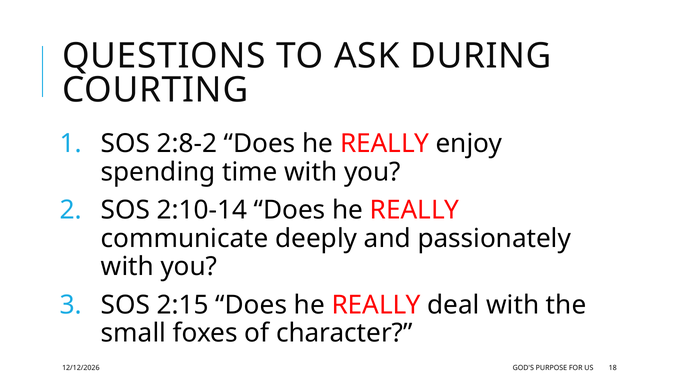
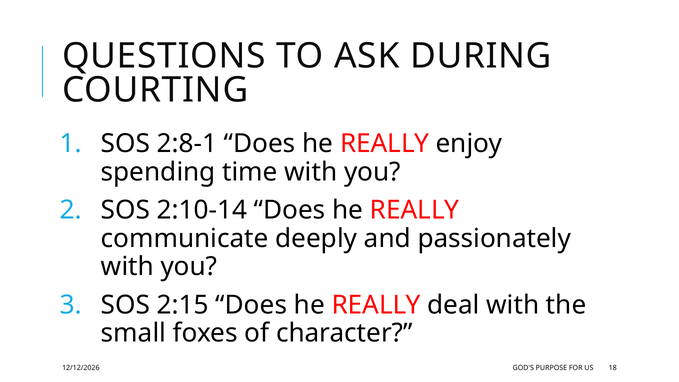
2:8-2: 2:8-2 -> 2:8-1
